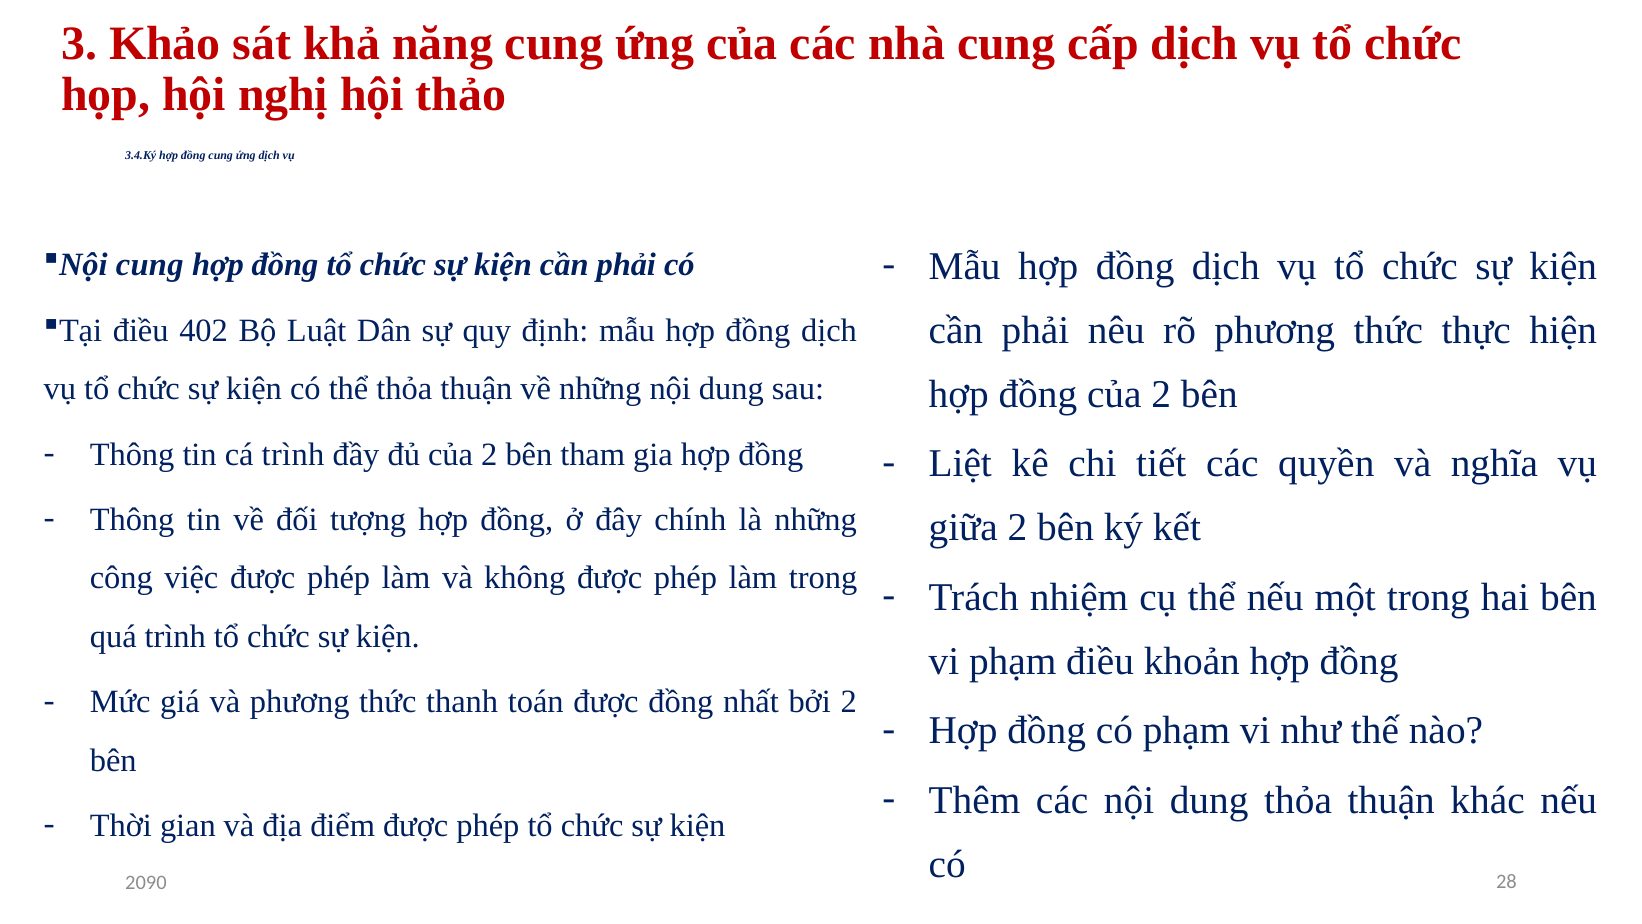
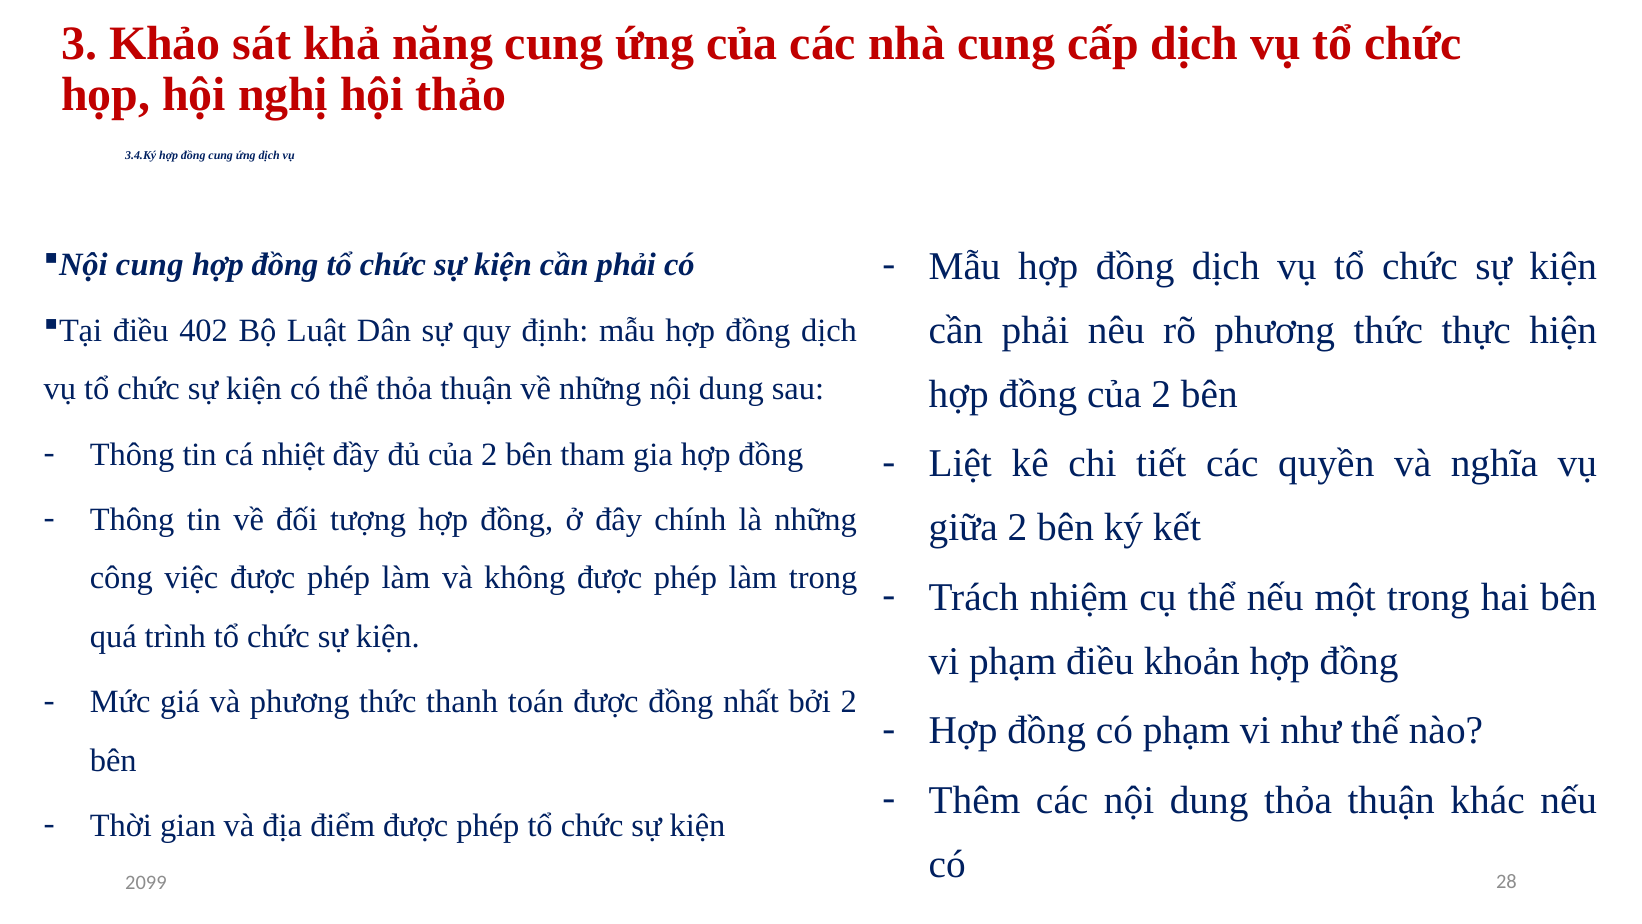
cá trình: trình -> nhiệt
2090: 2090 -> 2099
